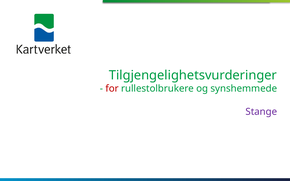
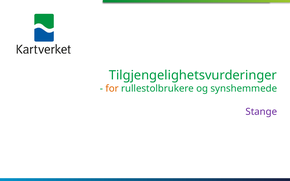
for colour: red -> orange
